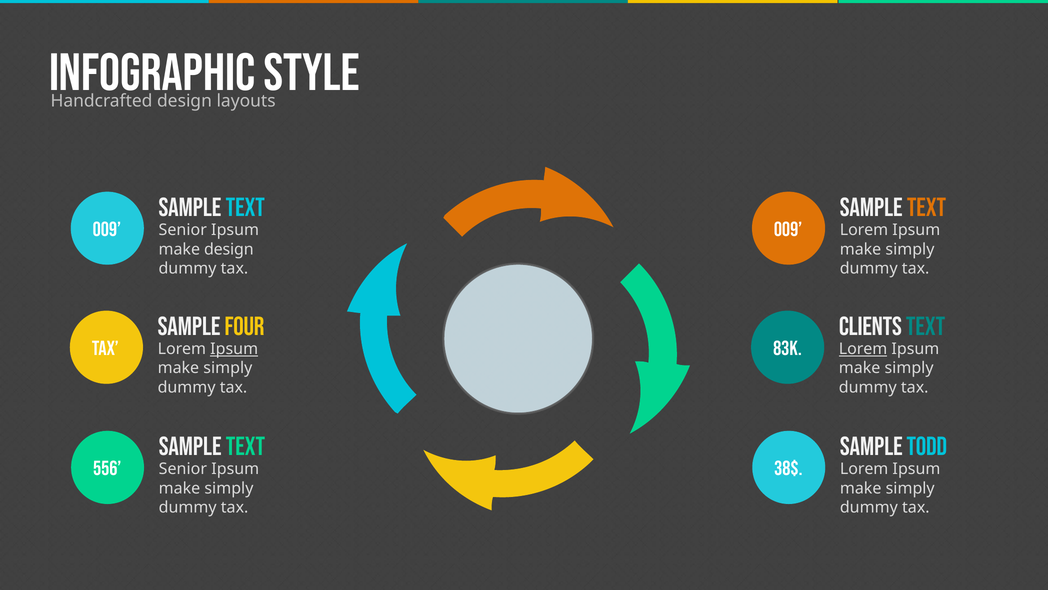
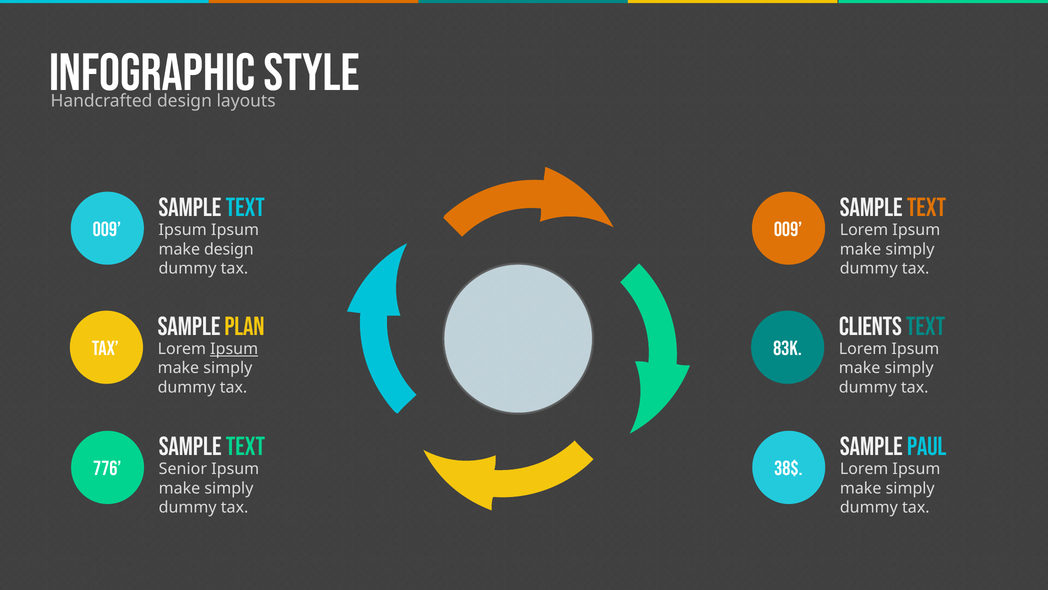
Senior at (183, 230): Senior -> Ipsum
FOUR: FOUR -> PLAN
Lorem at (863, 349) underline: present -> none
TODD: TODD -> PAUL
556: 556 -> 776
